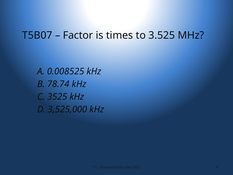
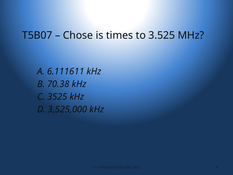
Factor: Factor -> Chose
0.008525: 0.008525 -> 6.111611
78.74: 78.74 -> 70.38
